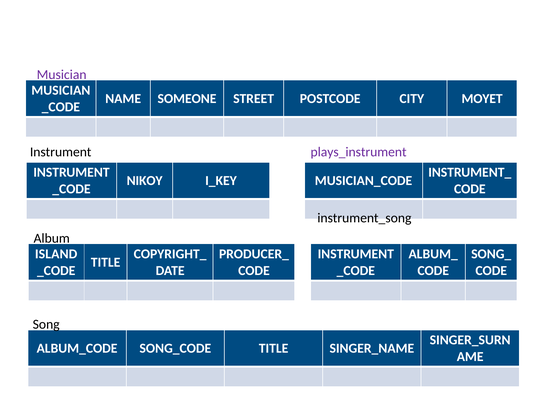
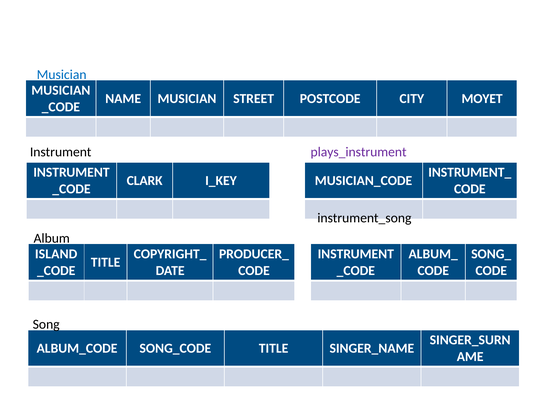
Musician at (62, 75) colour: purple -> blue
NAME SOMEONE: SOMEONE -> MUSICIAN
NIKOY: NIKOY -> CLARK
